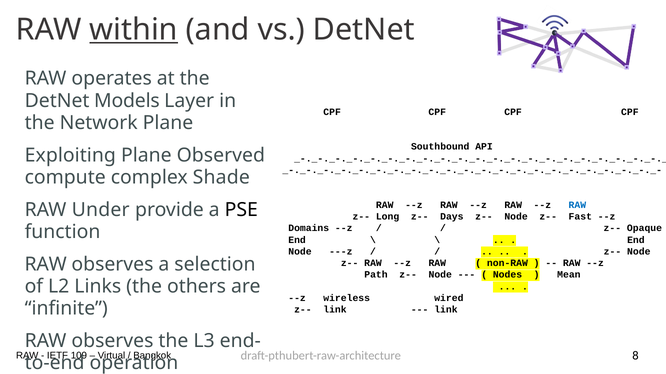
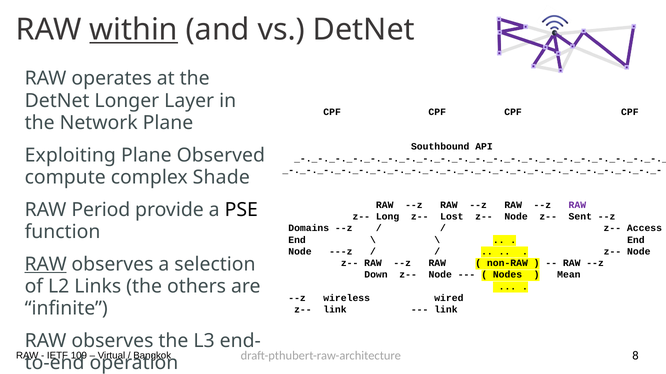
Models: Models -> Longer
RAW at (577, 205) colour: blue -> purple
Under: Under -> Period
Days: Days -> Lost
Fast: Fast -> Sent
Opaque: Opaque -> Access
RAW at (46, 265) underline: none -> present
Path: Path -> Down
